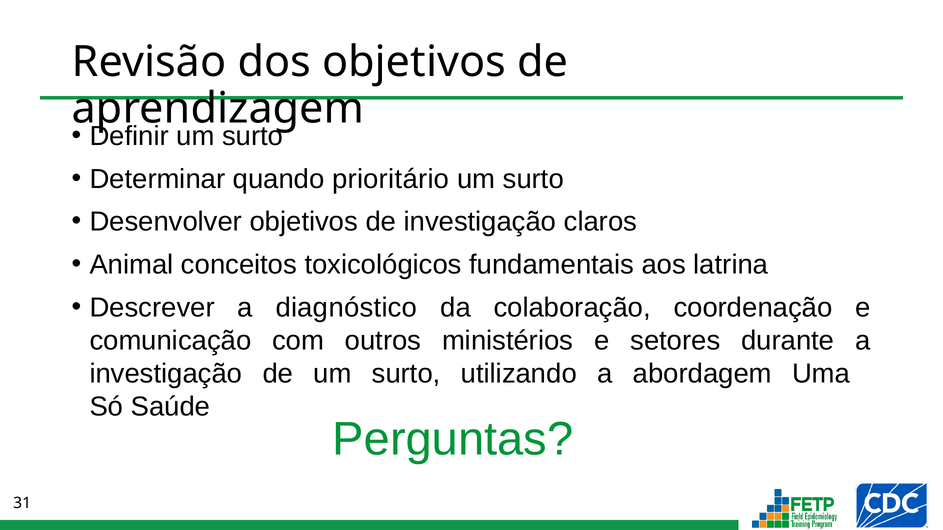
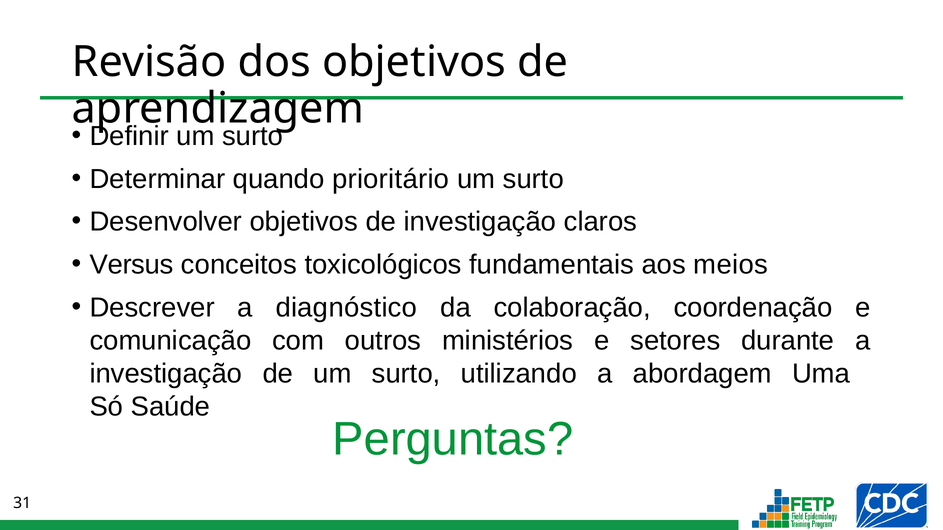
Animal: Animal -> Versus
latrina: latrina -> meios
